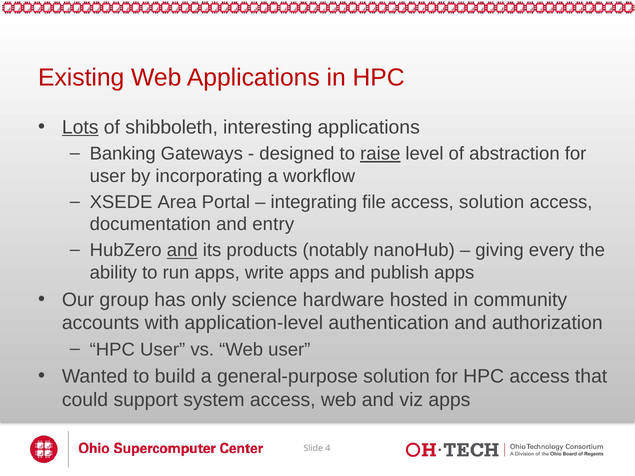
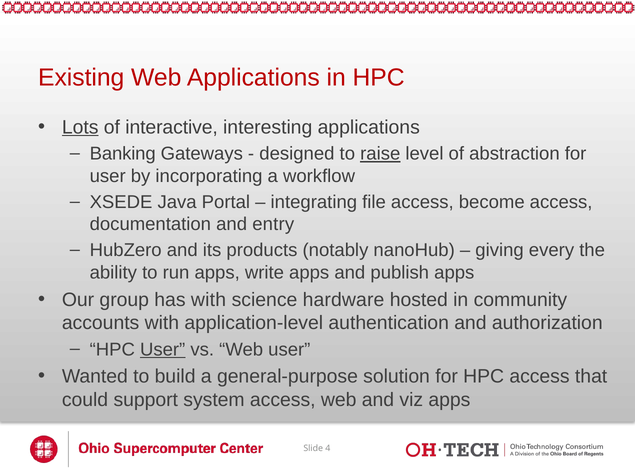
shibboleth: shibboleth -> interactive
Area: Area -> Java
access solution: solution -> become
and at (182, 251) underline: present -> none
has only: only -> with
User at (163, 350) underline: none -> present
